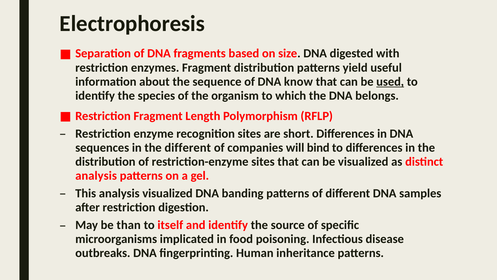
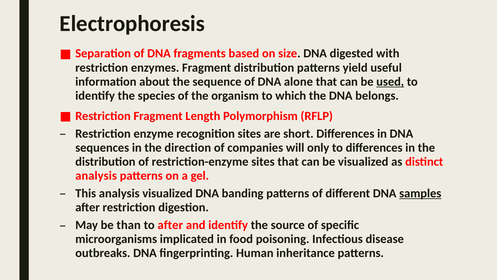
know: know -> alone
the different: different -> direction
bind: bind -> only
samples underline: none -> present
to itself: itself -> after
